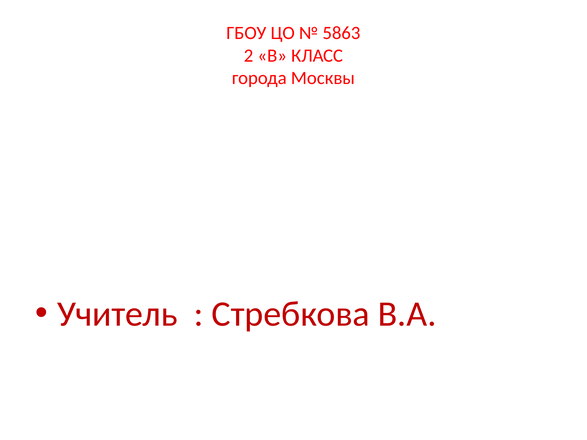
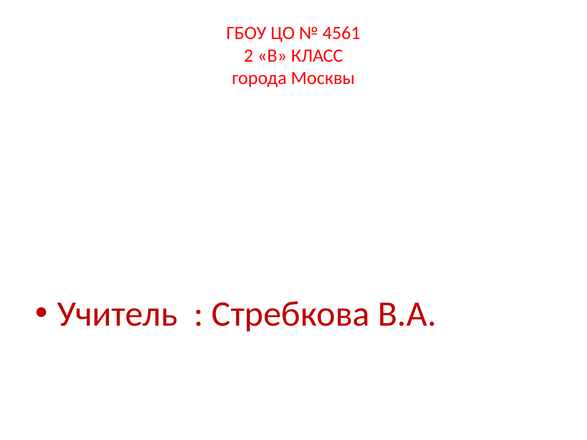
5863: 5863 -> 4561
